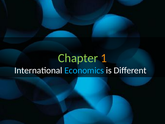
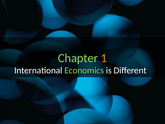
Economics colour: light blue -> light green
